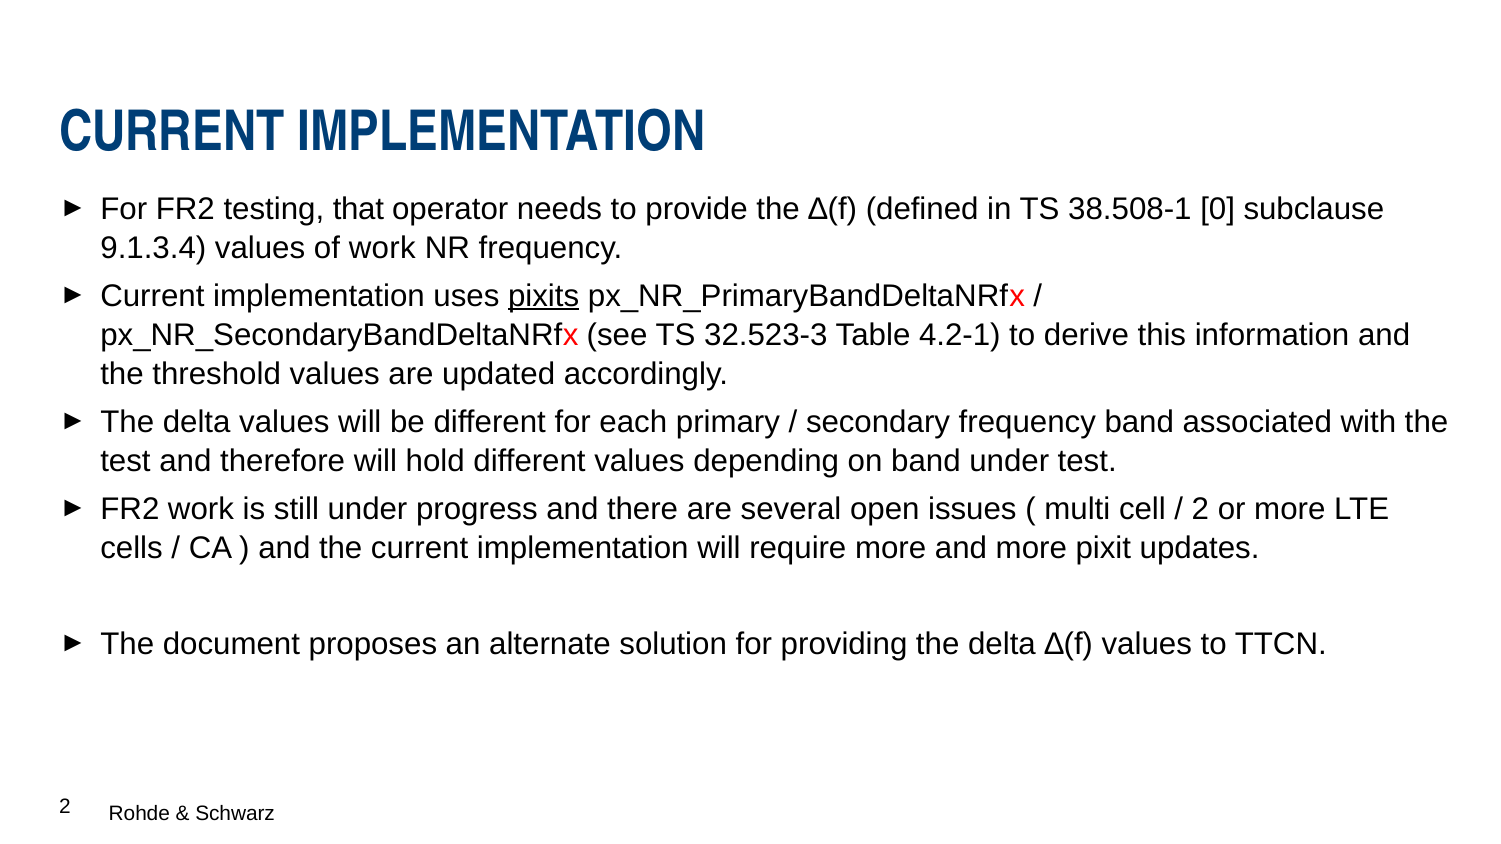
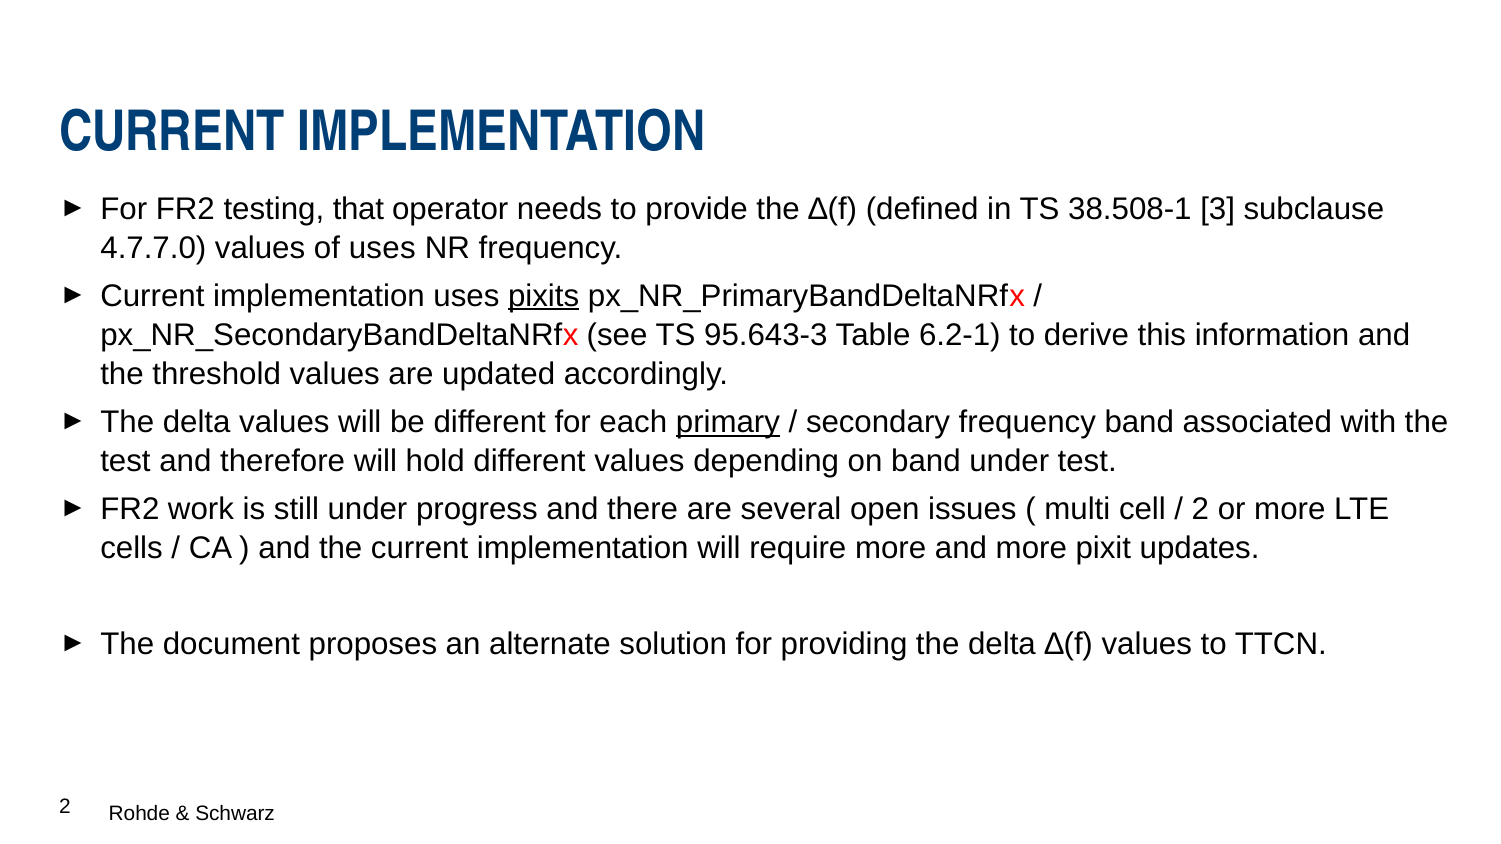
0: 0 -> 3
9.1.3.4: 9.1.3.4 -> 4.7.7.0
of work: work -> uses
32.523-3: 32.523-3 -> 95.643-3
4.2-1: 4.2-1 -> 6.2-1
primary underline: none -> present
